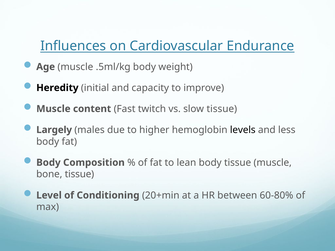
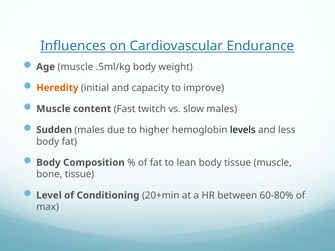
Heredity colour: black -> orange
slow tissue: tissue -> males
Largely: Largely -> Sudden
